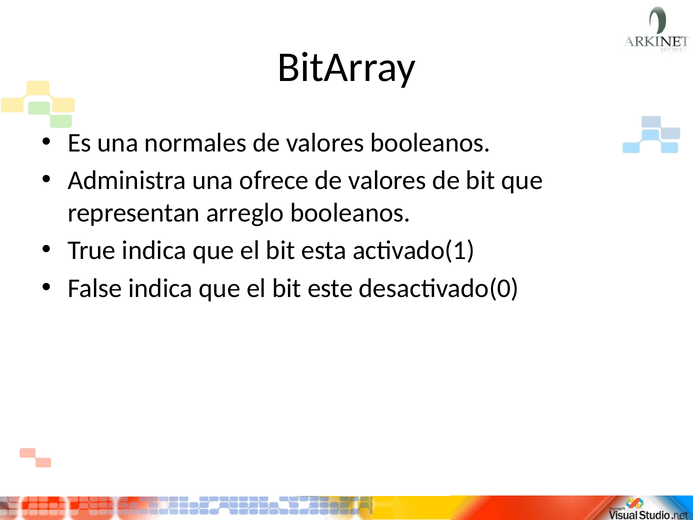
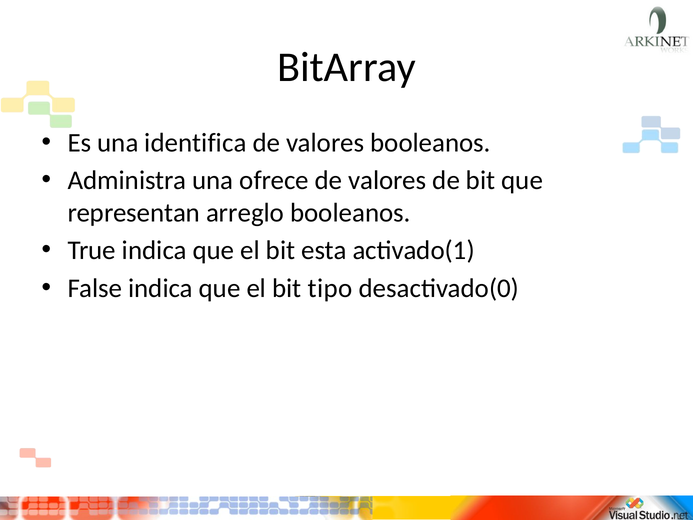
normales: normales -> identifica
este: este -> tipo
